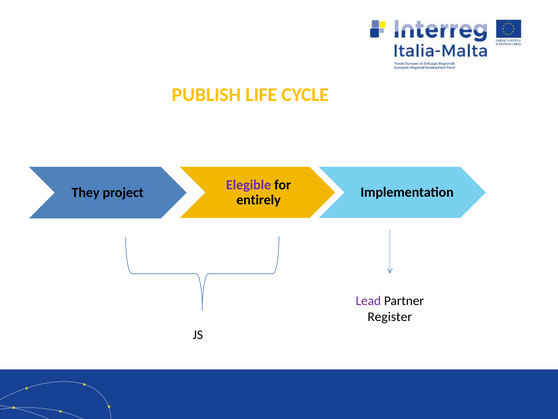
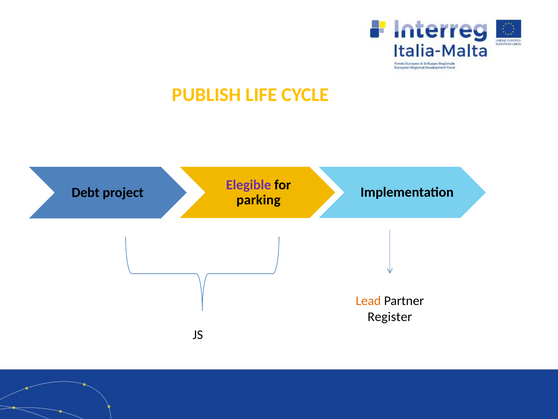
They: They -> Debt
entirely: entirely -> parking
Lead colour: purple -> orange
